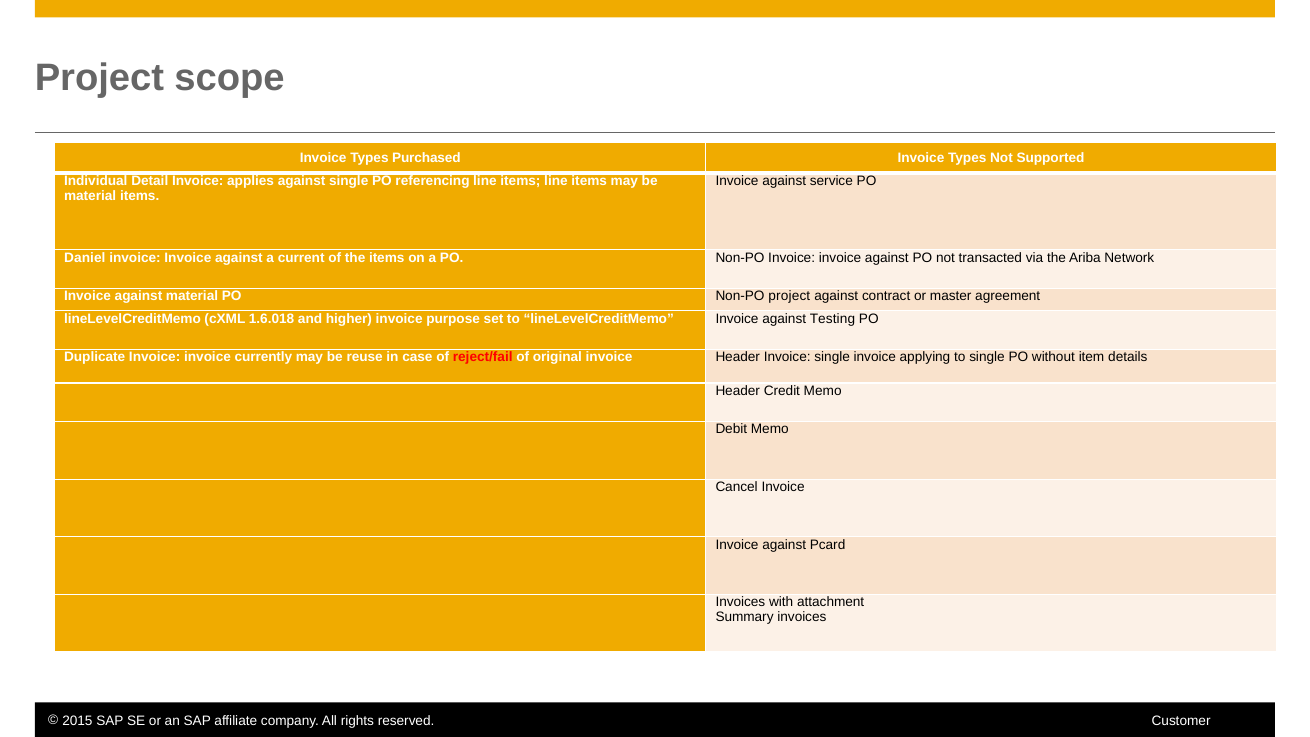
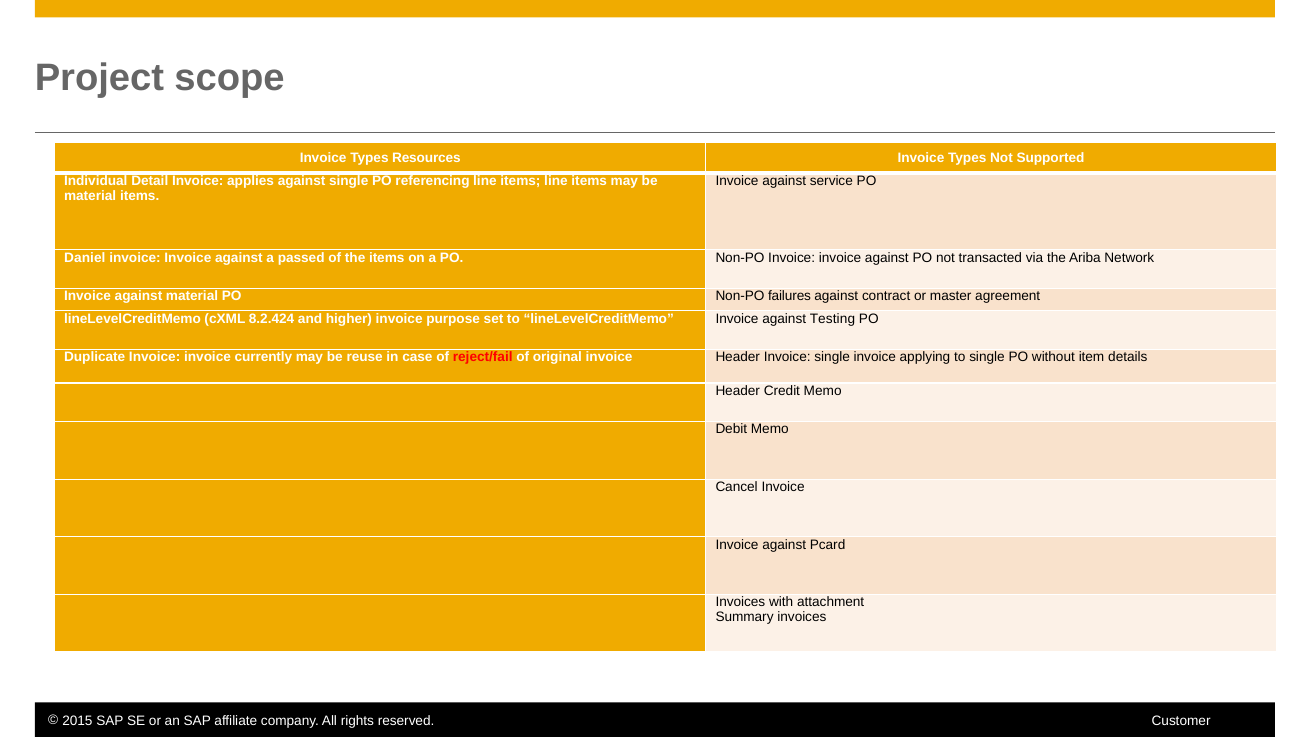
Purchased: Purchased -> Resources
current: current -> passed
Non-PO project: project -> failures
1.6.018: 1.6.018 -> 8.2.424
